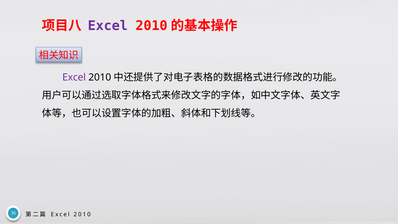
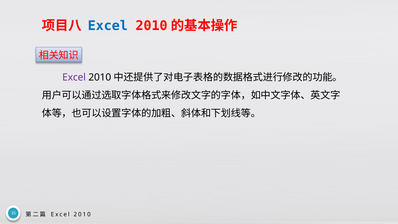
Excel at (108, 26) colour: purple -> blue
